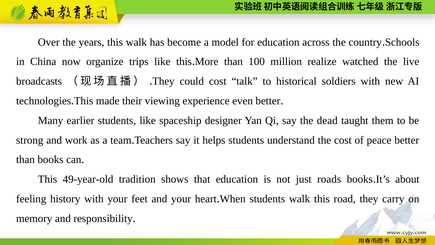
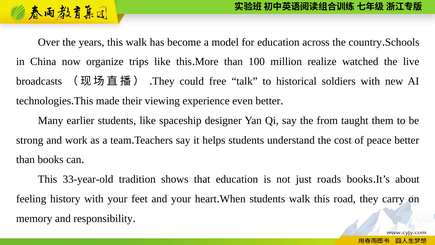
could cost: cost -> free
dead: dead -> from
49-year-old: 49-year-old -> 33-year-old
